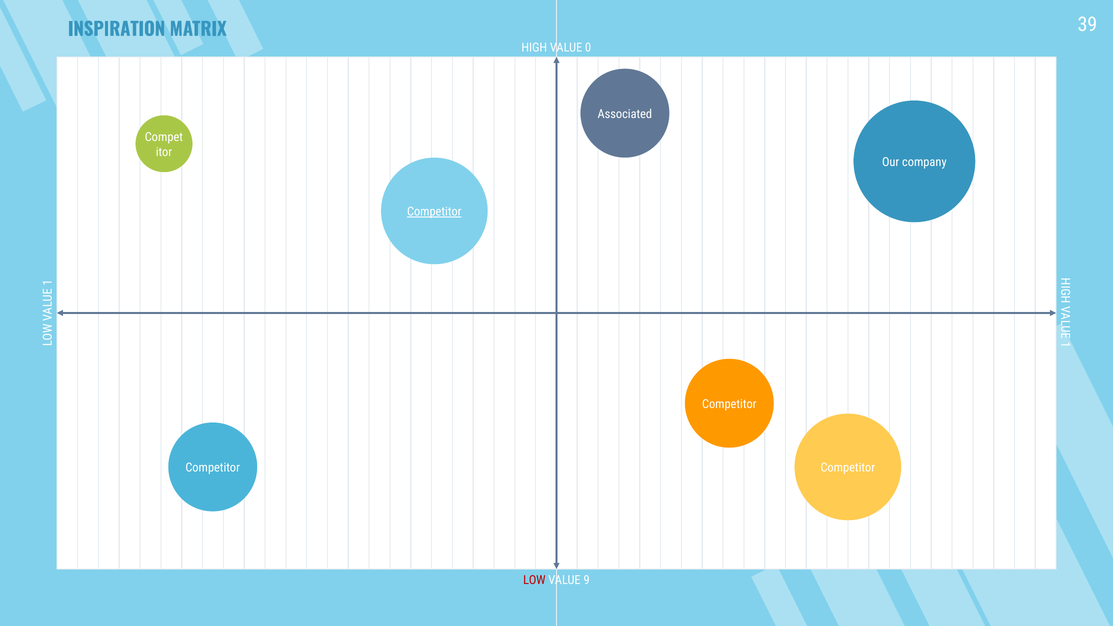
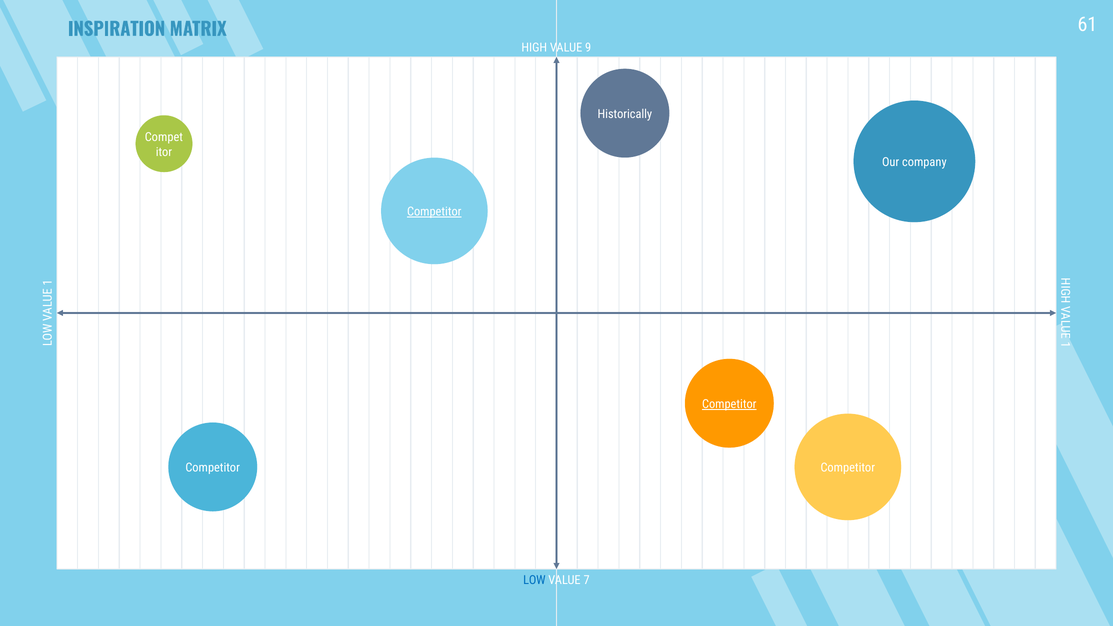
39: 39 -> 61
0: 0 -> 9
Associated: Associated -> Historically
Competitor at (729, 404) underline: none -> present
LOW colour: red -> blue
9: 9 -> 7
